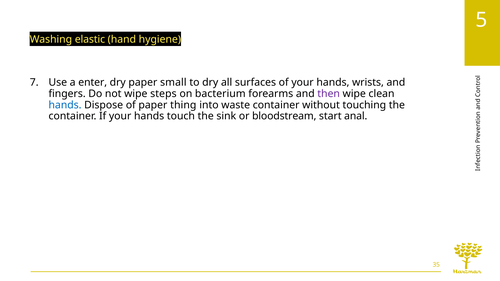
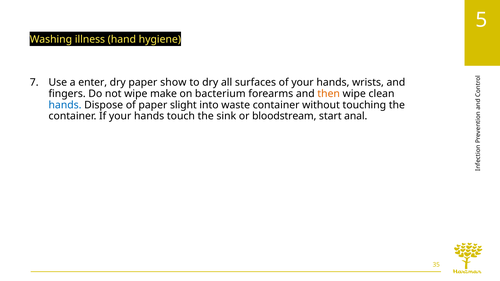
elastic: elastic -> illness
small: small -> show
steps: steps -> make
then colour: purple -> orange
thing: thing -> slight
